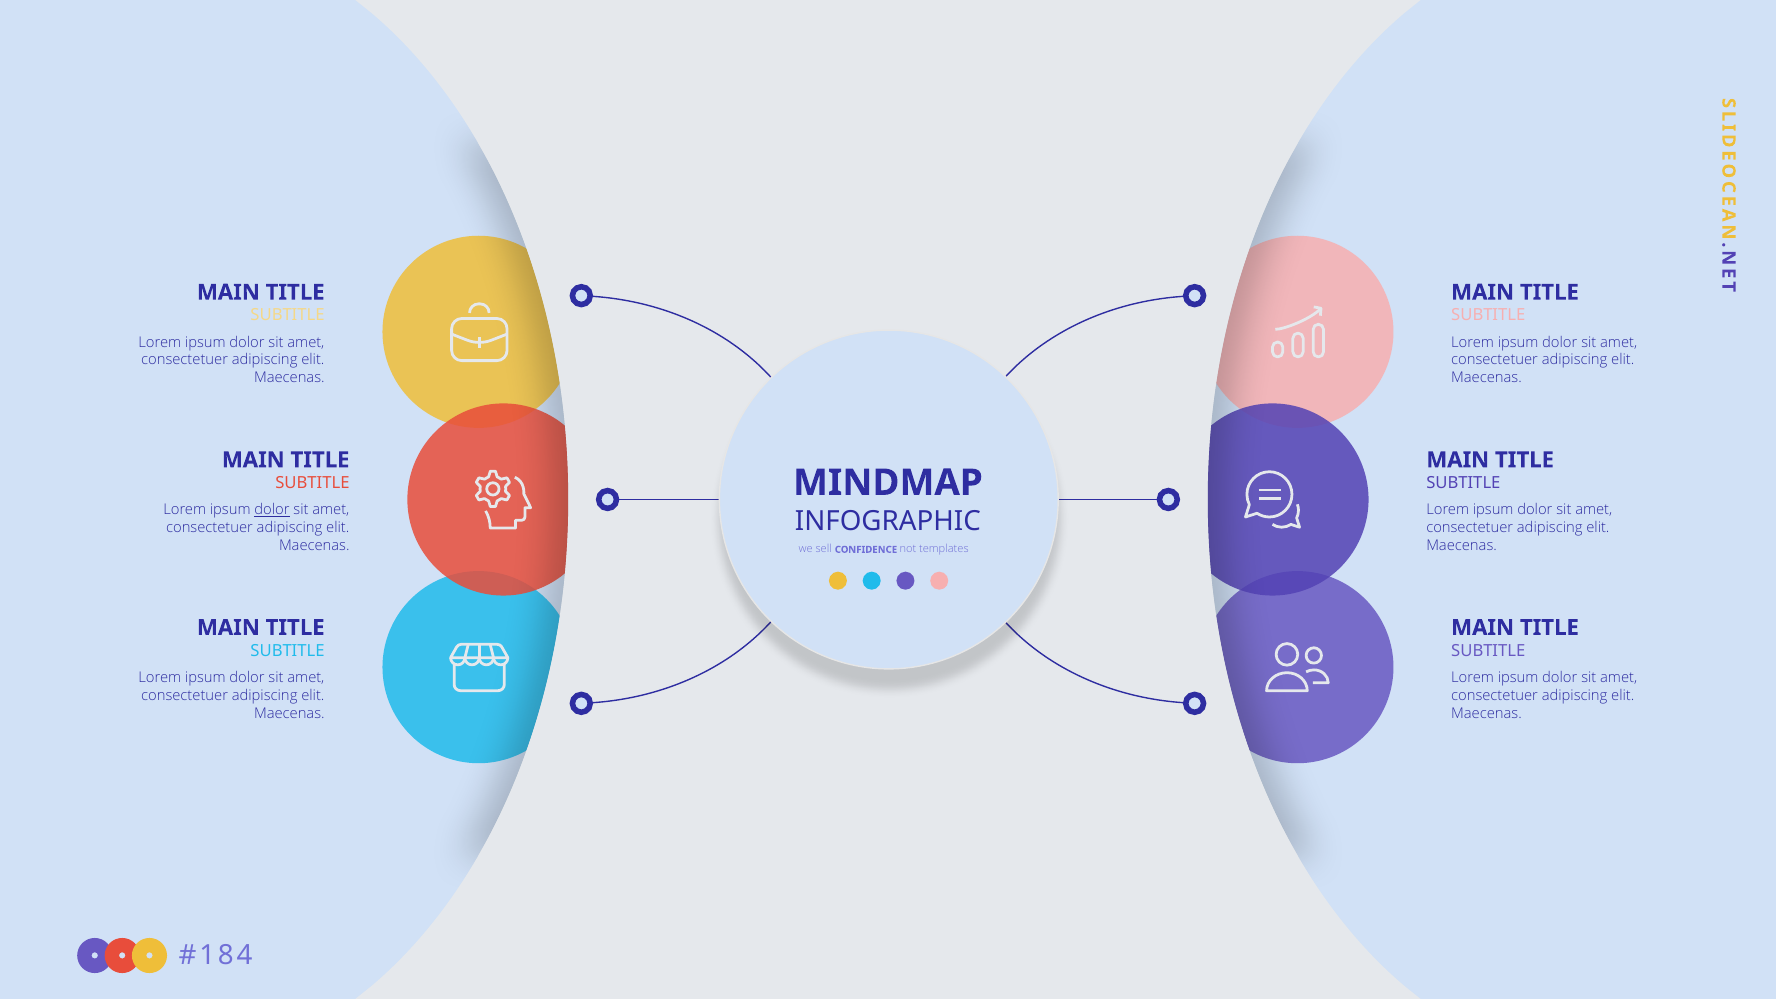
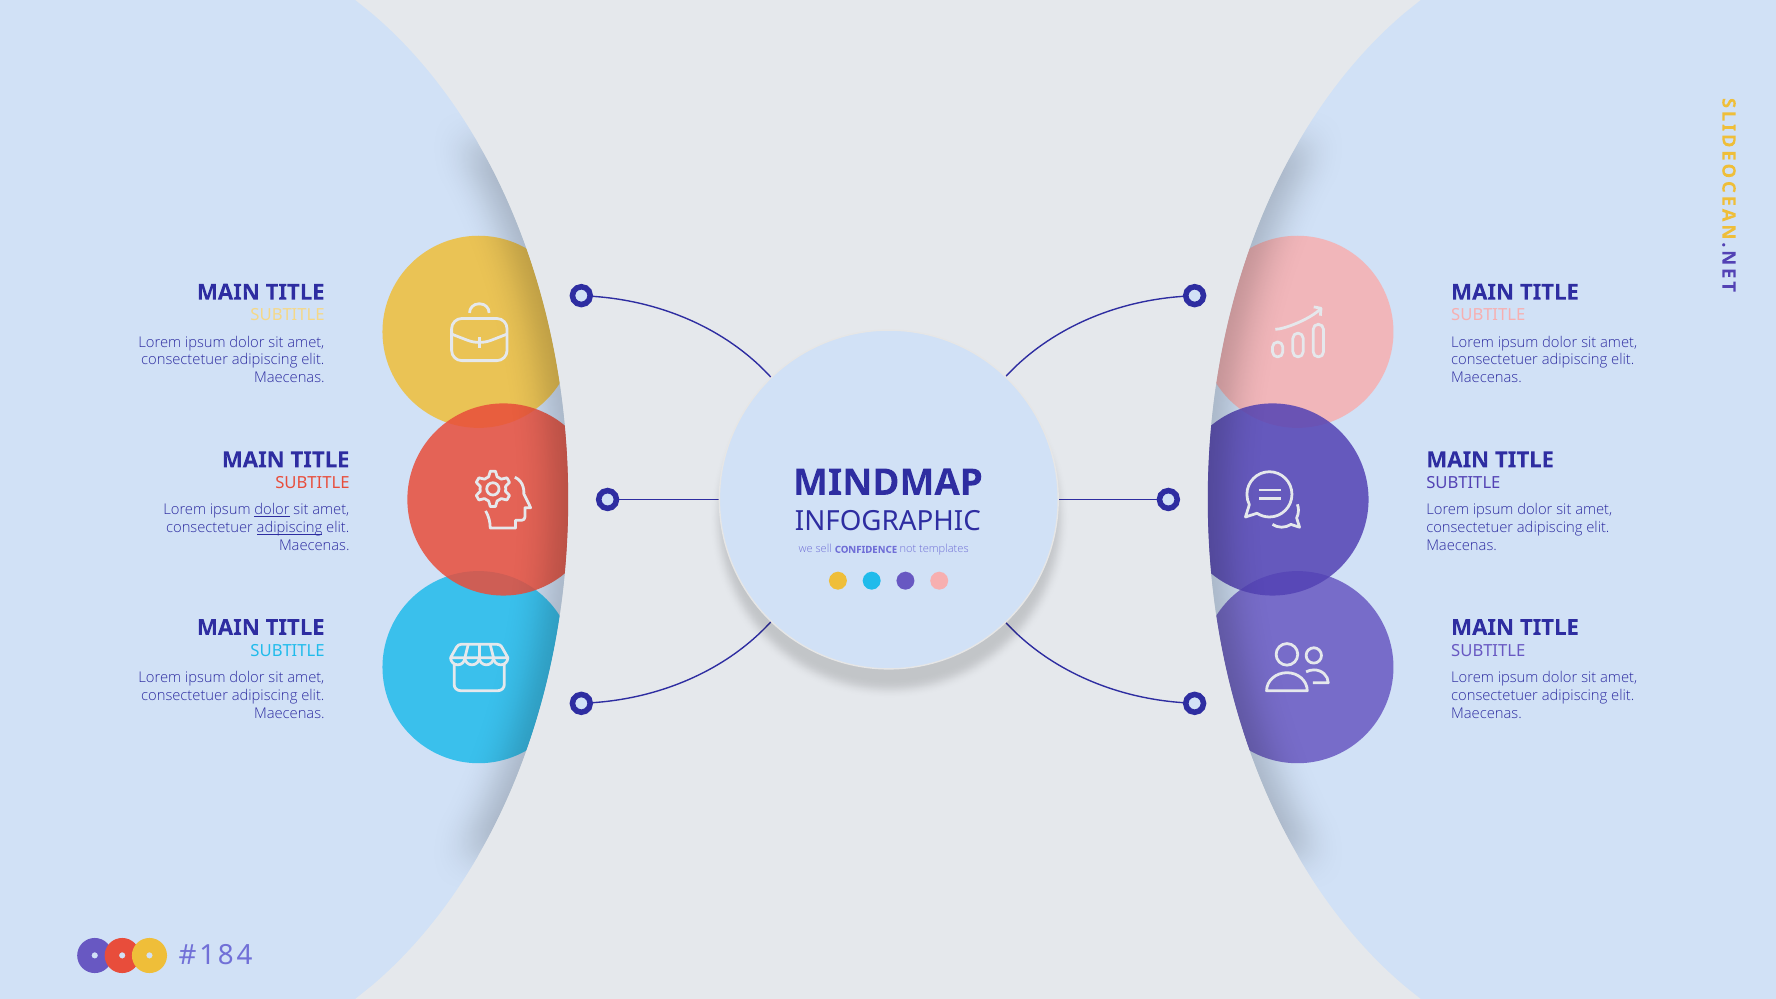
adipiscing at (290, 528) underline: none -> present
